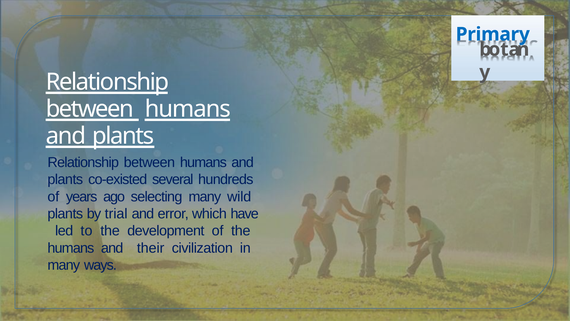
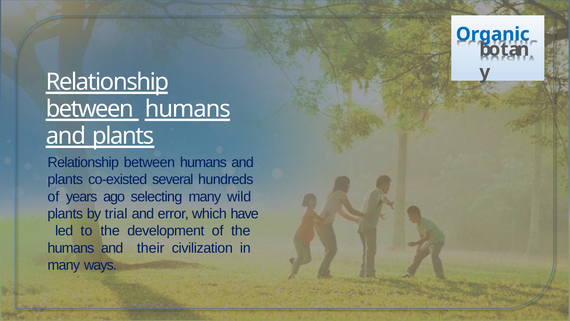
Primary: Primary -> Organic
